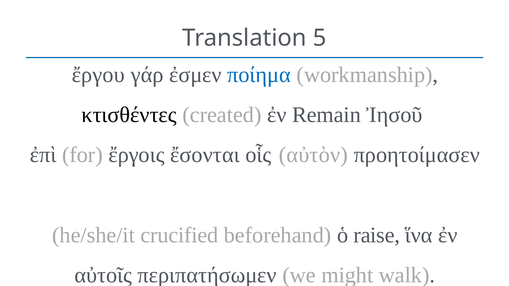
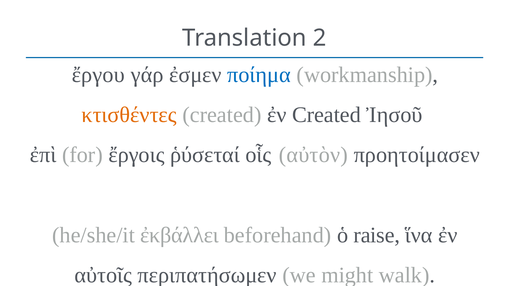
5: 5 -> 2
κτισθέντες colour: black -> orange
ἐν Remain: Remain -> Created
ἔσονται: ἔσονται -> ῥύσεταί
crucified: crucified -> ἐκβάλλει
